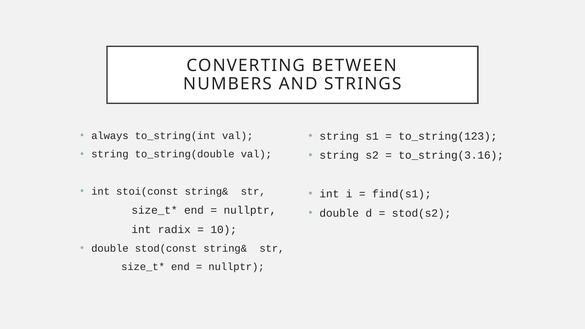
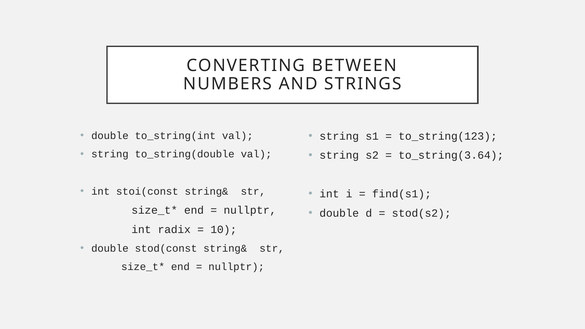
always at (110, 136): always -> double
to_string(3.16: to_string(3.16 -> to_string(3.64
